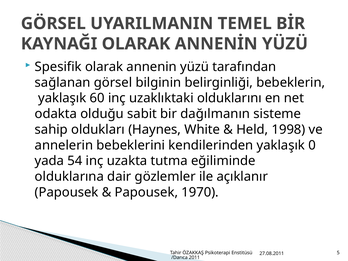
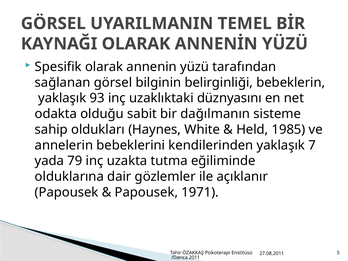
60: 60 -> 93
olduklarını: olduklarını -> düznyasını
1998: 1998 -> 1985
0: 0 -> 7
54: 54 -> 79
1970: 1970 -> 1971
